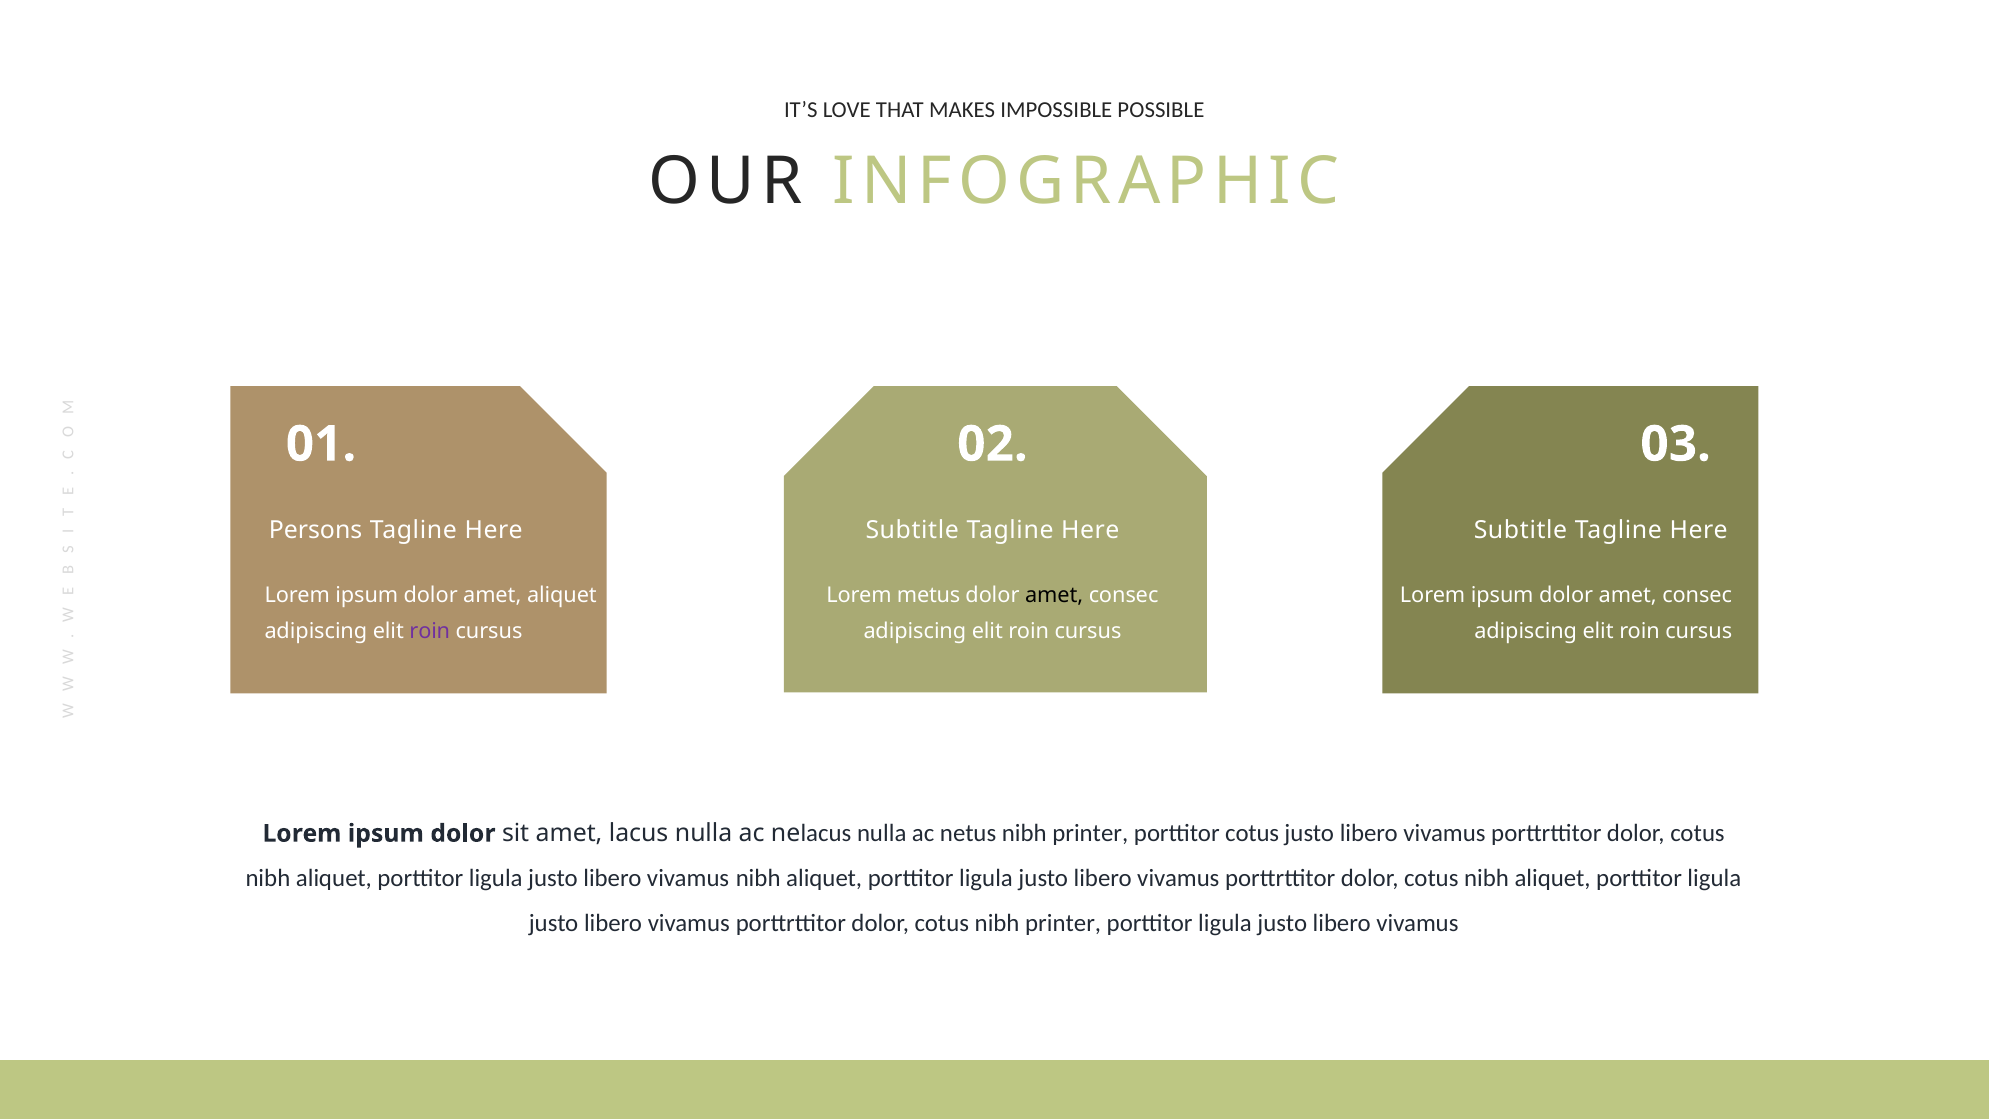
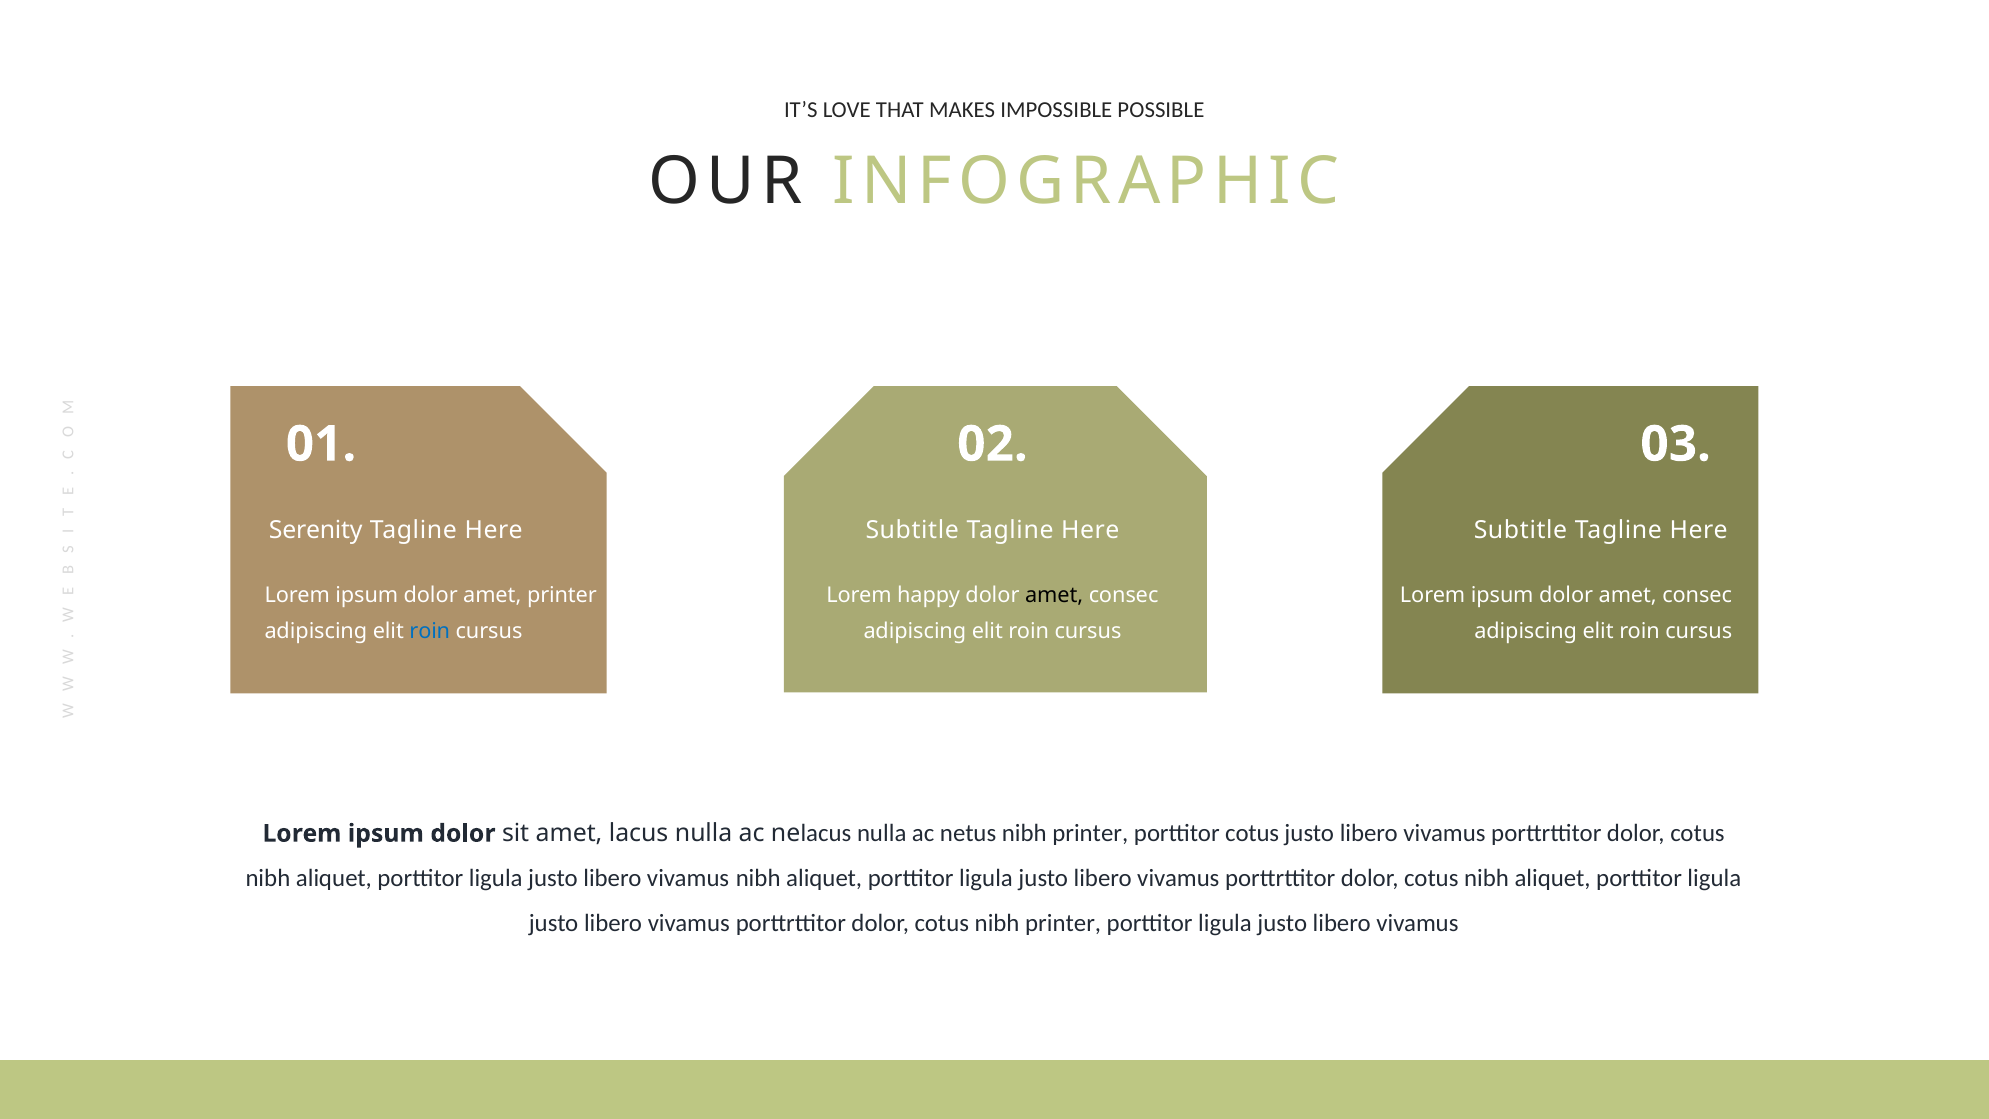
Persons: Persons -> Serenity
amet aliquet: aliquet -> printer
metus: metus -> happy
roin at (430, 632) colour: purple -> blue
